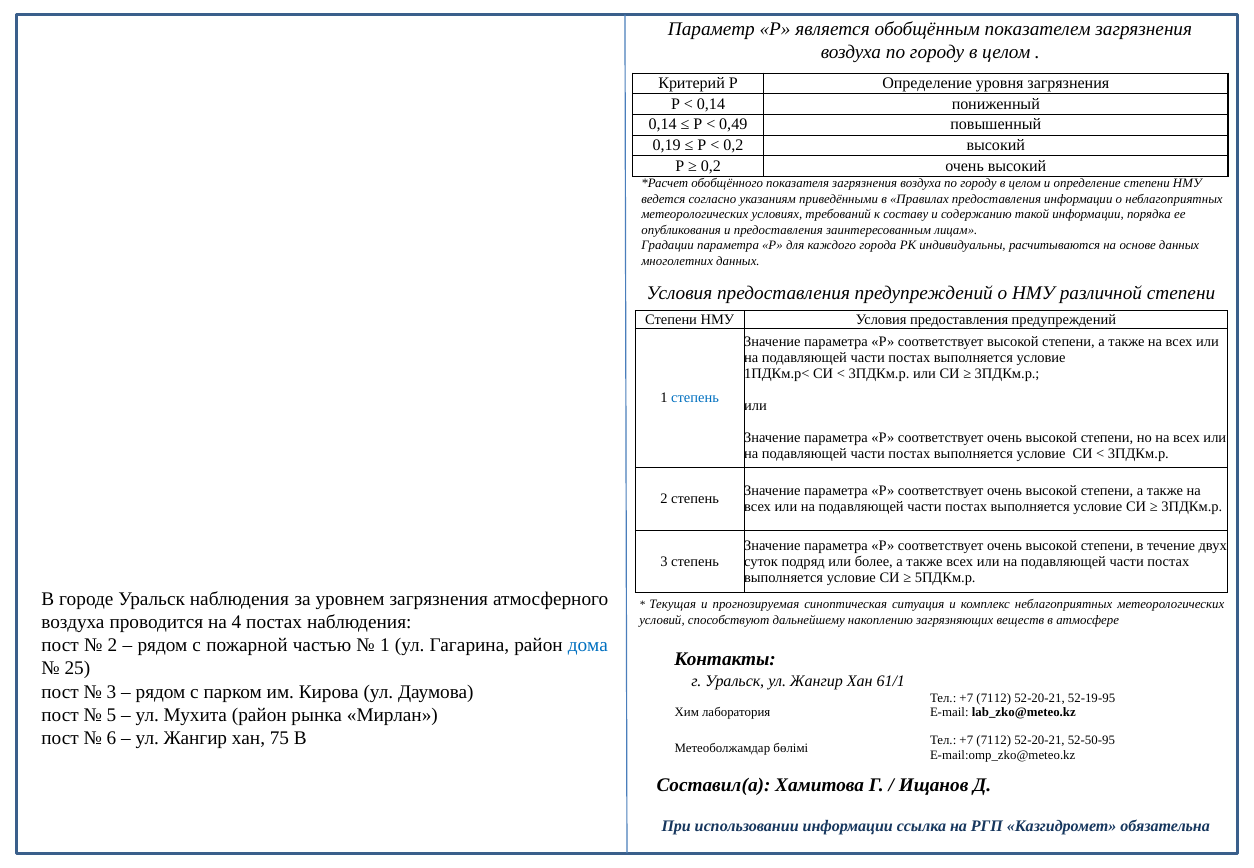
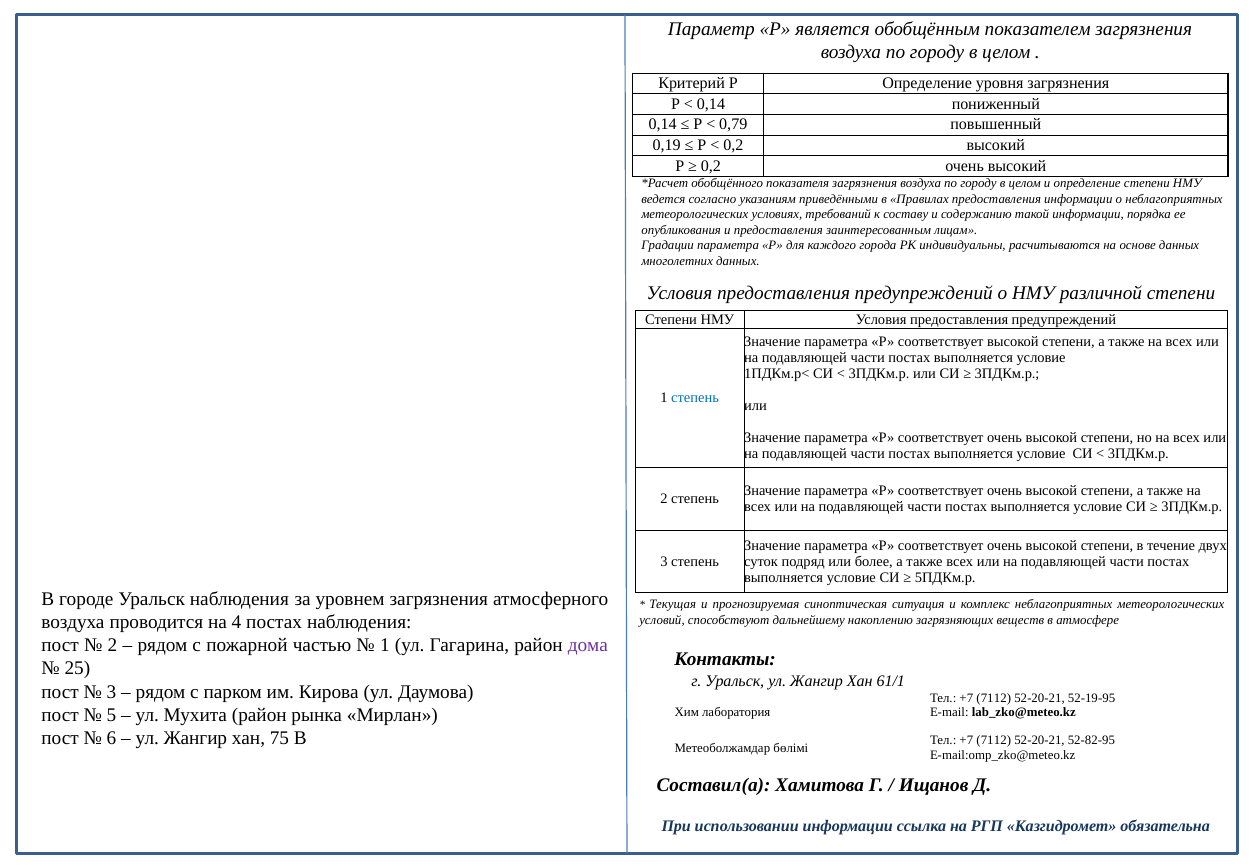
0,49: 0,49 -> 0,79
дома colour: blue -> purple
52-50-95: 52-50-95 -> 52-82-95
